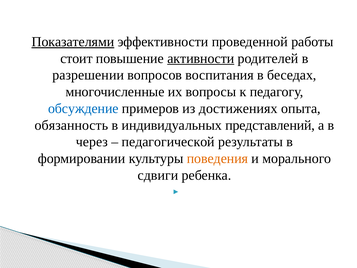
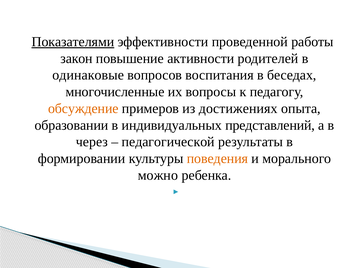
стоит: стоит -> закон
активности underline: present -> none
разрешении: разрешении -> одинаковые
обсуждение colour: blue -> orange
обязанность: обязанность -> образовании
сдвиги: сдвиги -> можно
